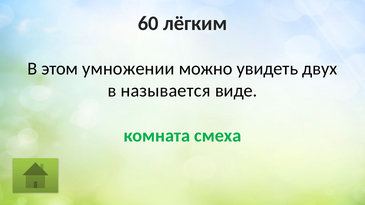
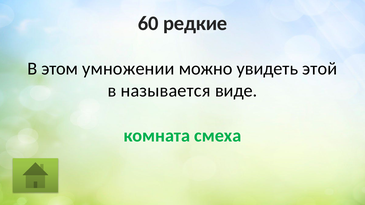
лёгким: лёгким -> редкие
двух: двух -> этой
